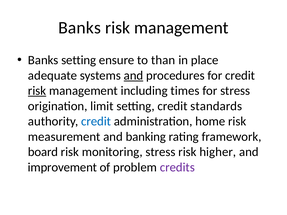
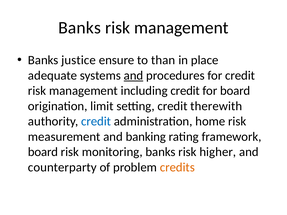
Banks setting: setting -> justice
risk at (37, 91) underline: present -> none
including times: times -> credit
for stress: stress -> board
standards: standards -> therewith
monitoring stress: stress -> banks
improvement: improvement -> counterparty
credits colour: purple -> orange
